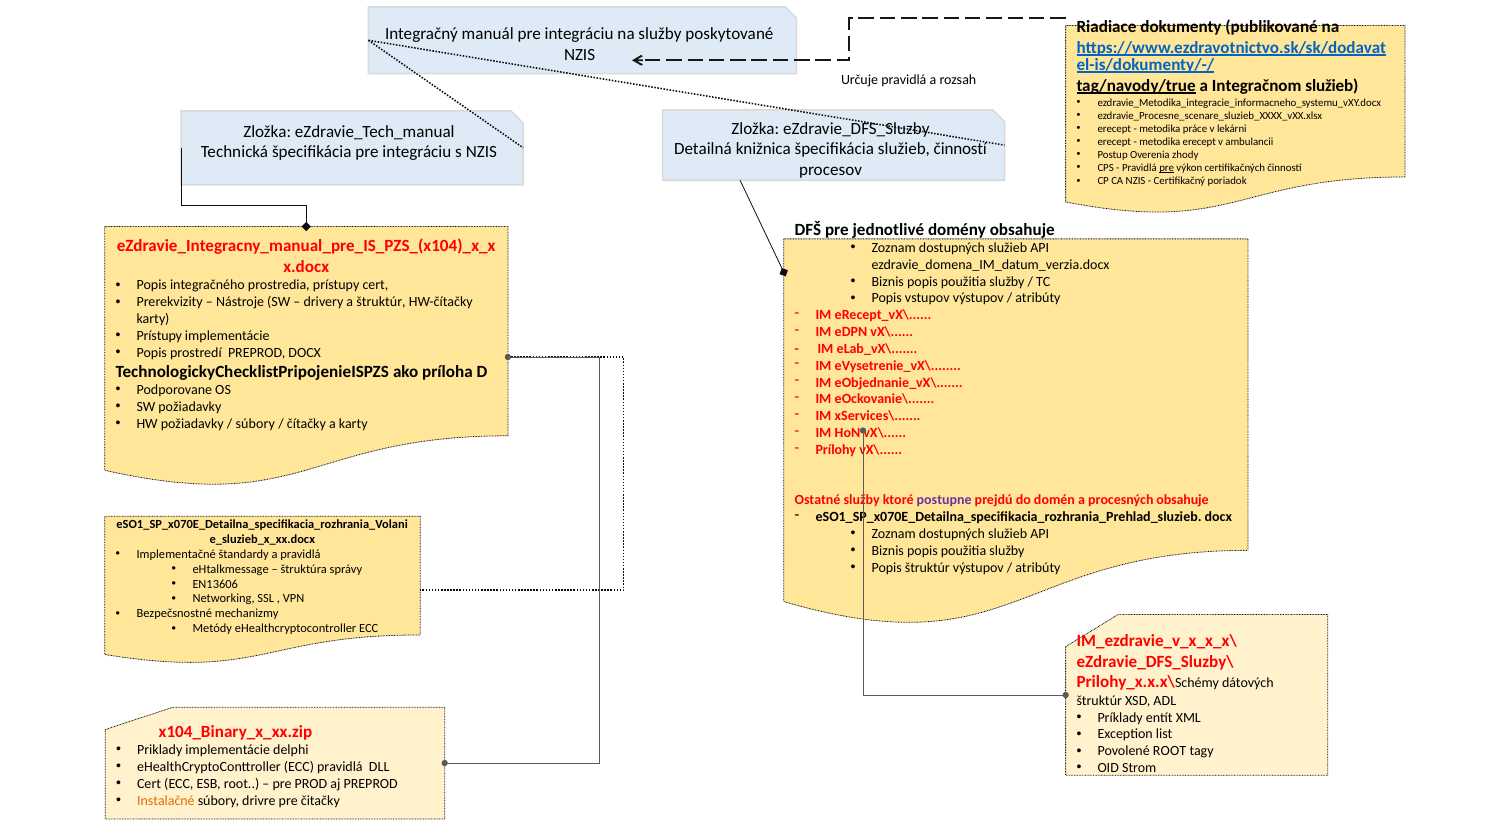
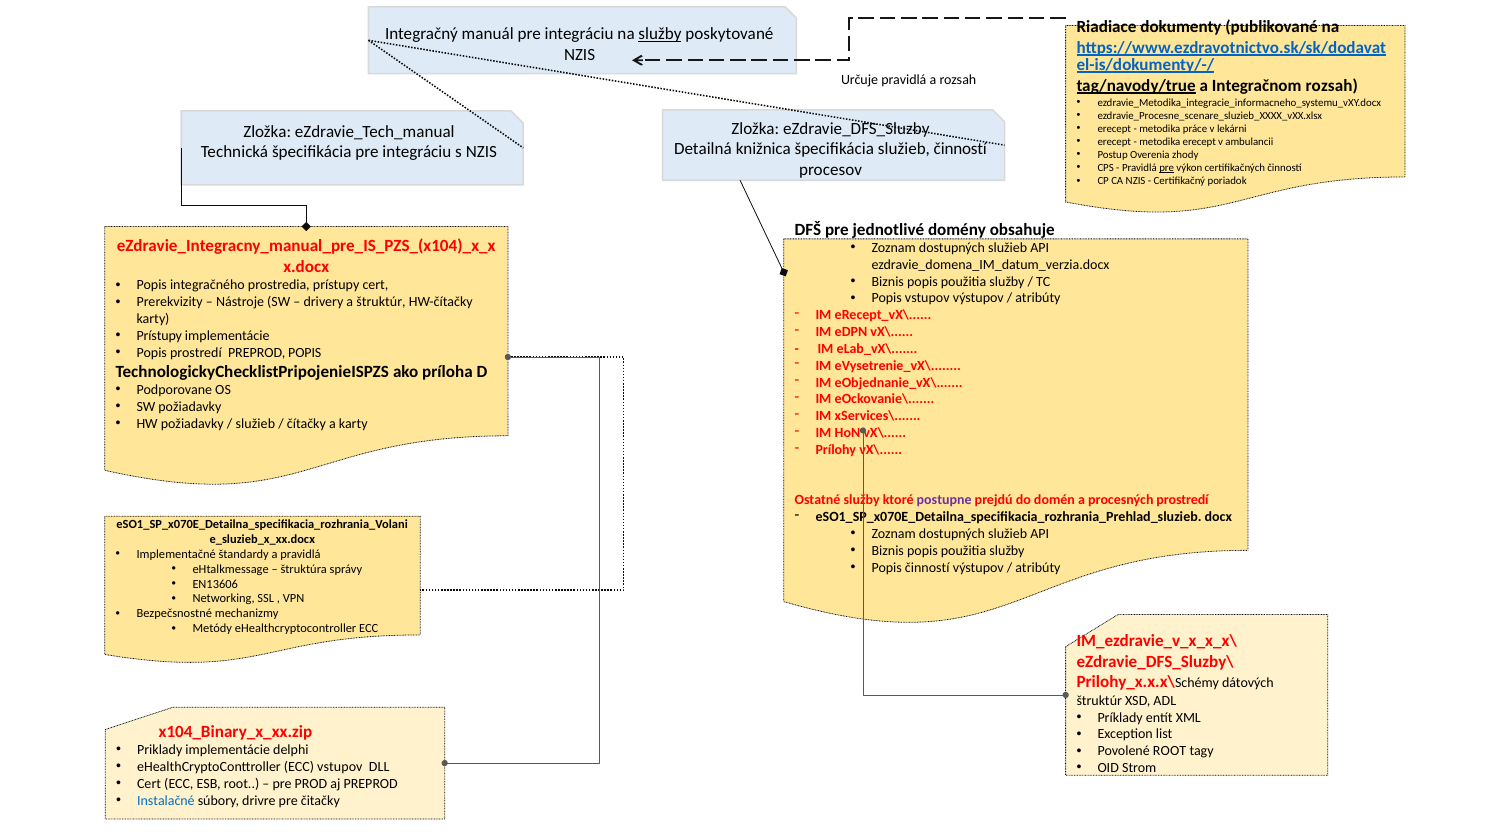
služby at (660, 34) underline: none -> present
Integračnom služieb: služieb -> rozsah
PREPROD DOCX: DOCX -> POPIS
súbory at (255, 423): súbory -> služieb
procesných obsahuje: obsahuje -> prostredí
Popis štruktúr: štruktúr -> činností
ECC pravidlá: pravidlá -> vstupov
Instalačné colour: orange -> blue
